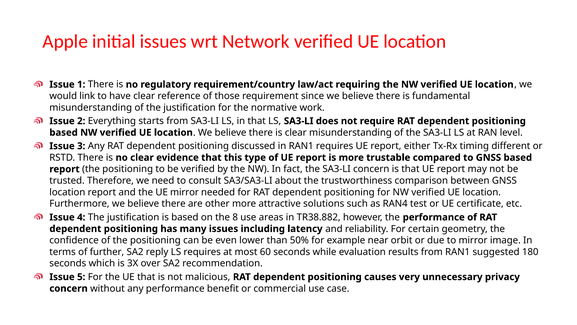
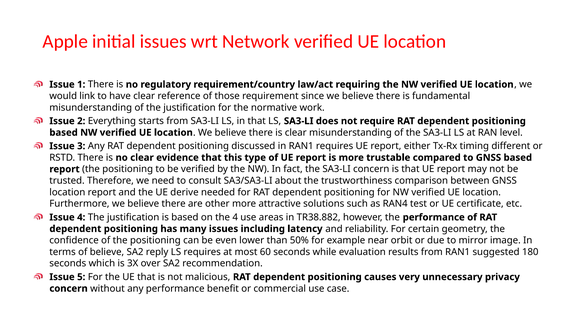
UE mirror: mirror -> derive
the 8: 8 -> 4
of further: further -> believe
